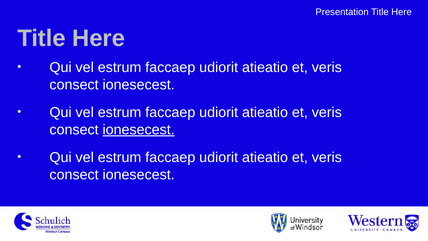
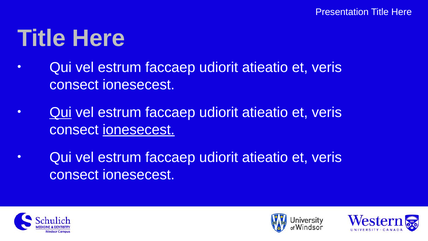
Qui at (61, 112) underline: none -> present
